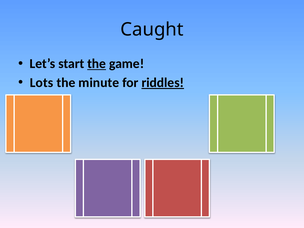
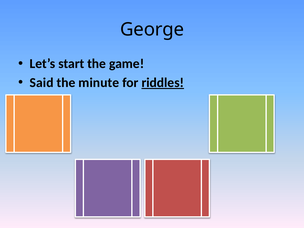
Caught: Caught -> George
the at (97, 64) underline: present -> none
Lots: Lots -> Said
